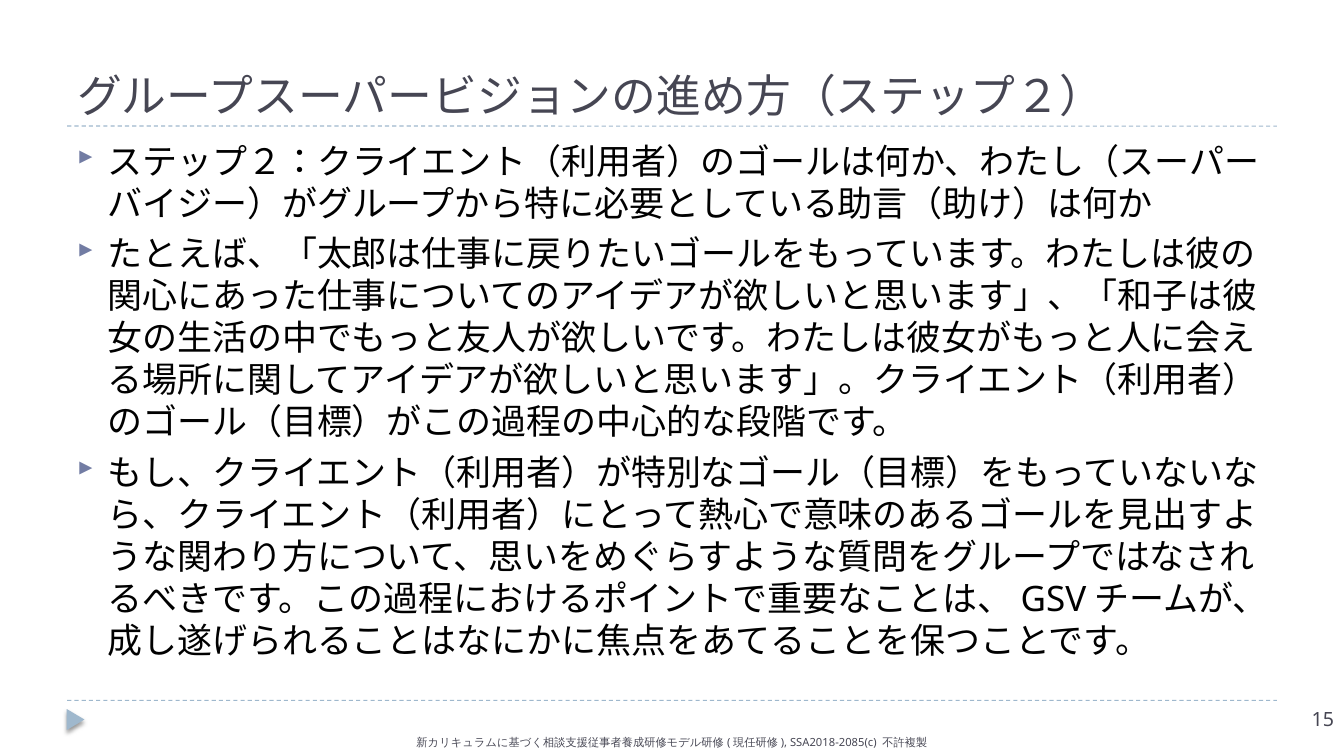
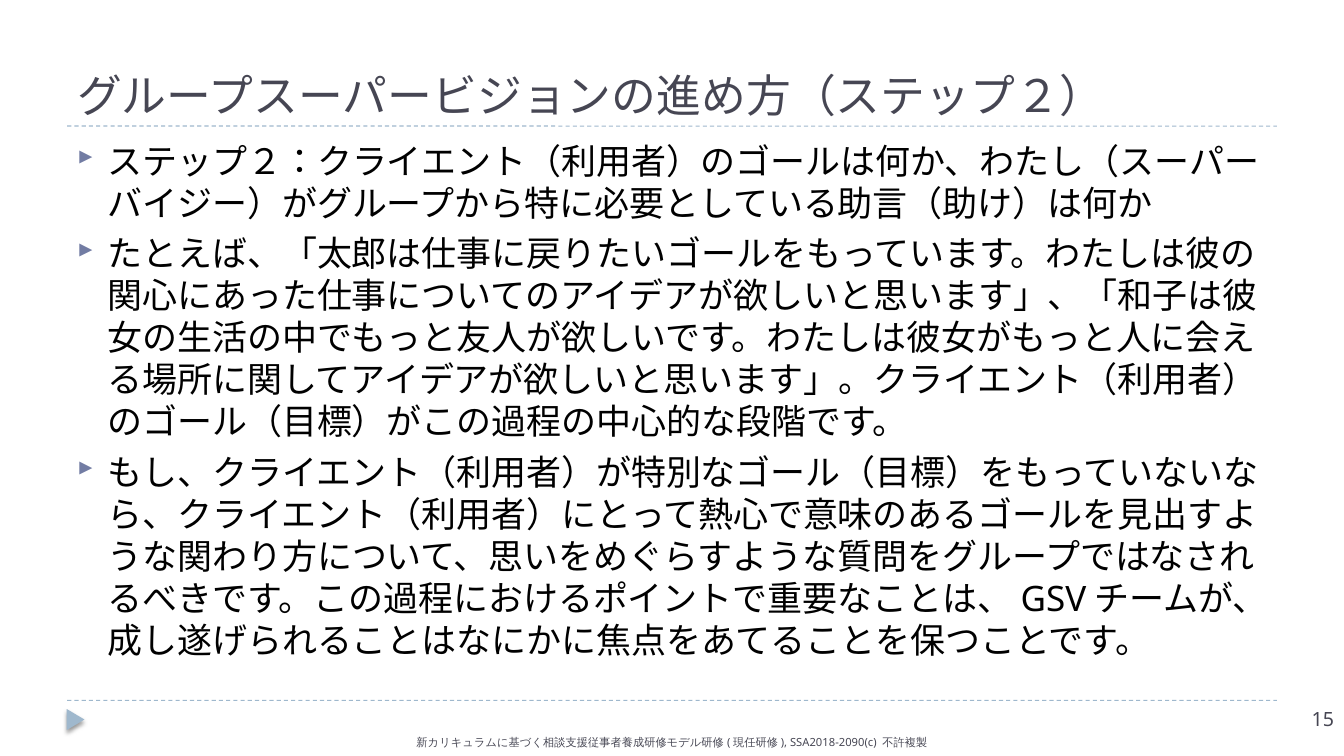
SSA2018-2085(c: SSA2018-2085(c -> SSA2018-2090(c
